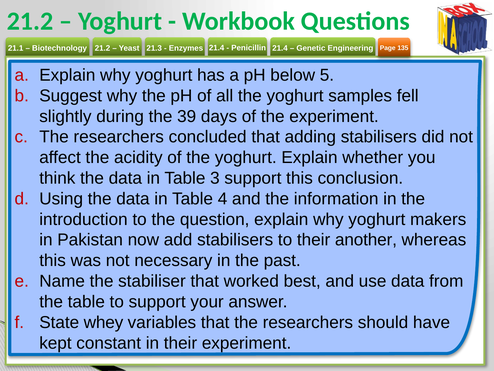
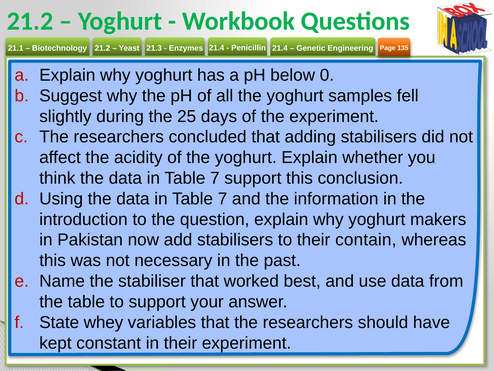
5: 5 -> 0
39: 39 -> 25
3 at (215, 178): 3 -> 7
4 at (223, 199): 4 -> 7
another: another -> contain
